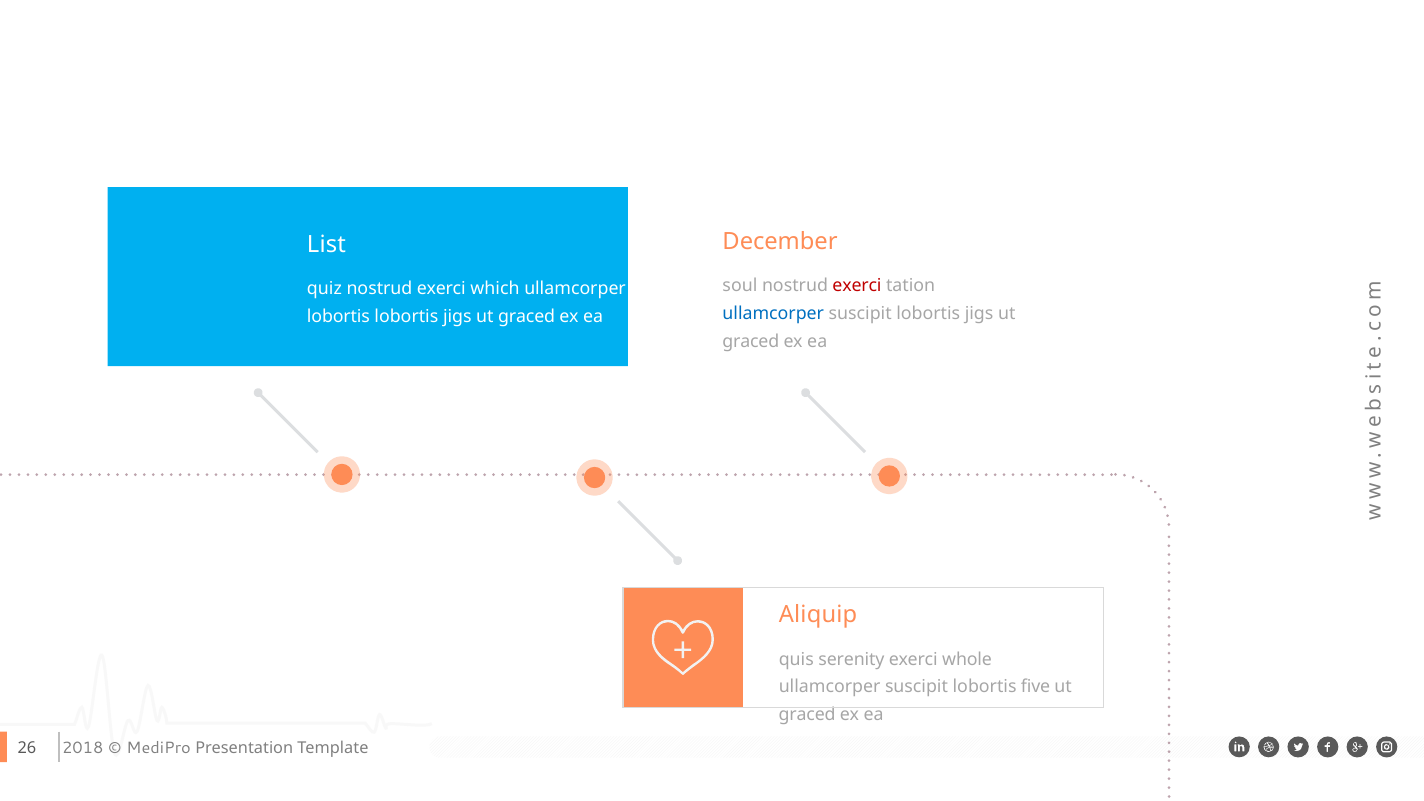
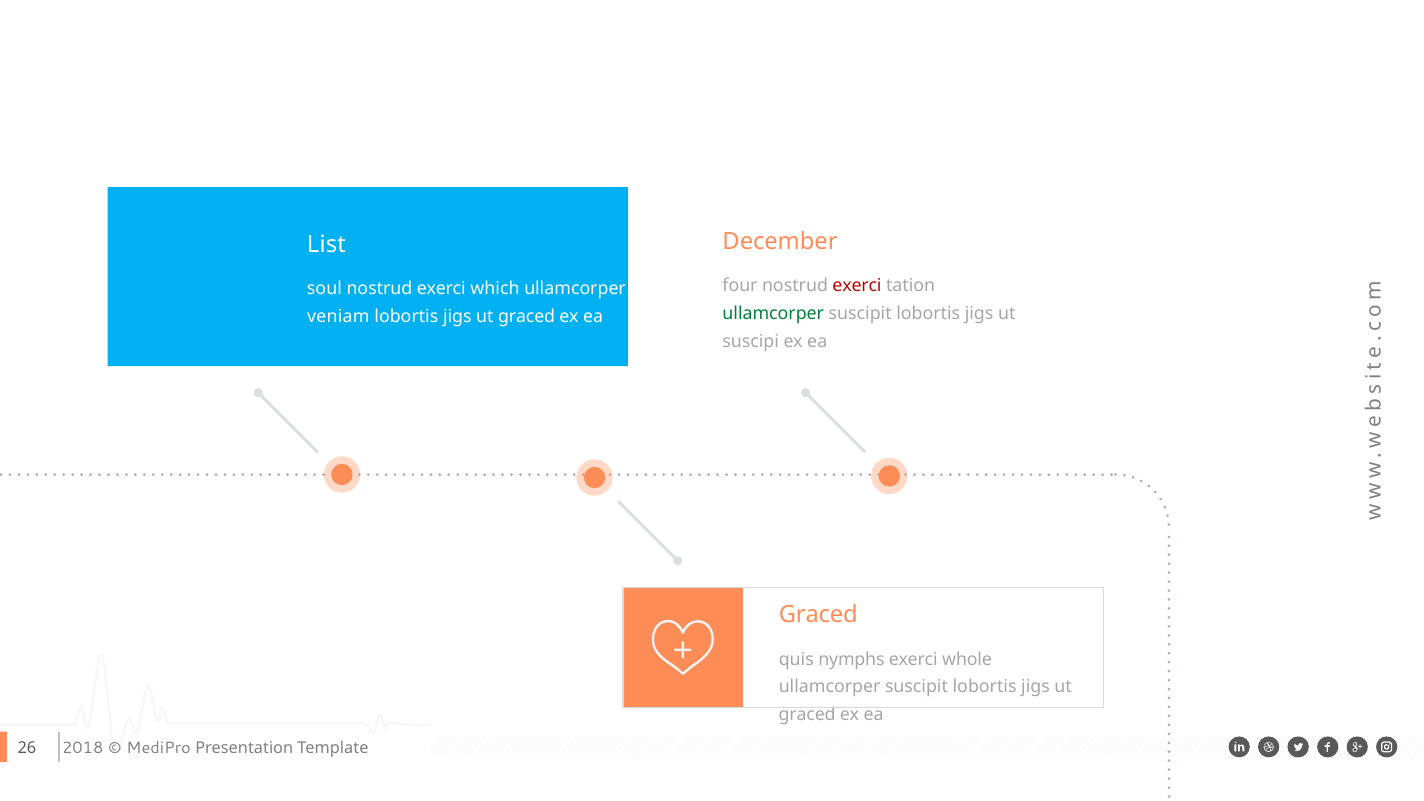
soul: soul -> four
quiz: quiz -> soul
ullamcorper at (773, 314) colour: blue -> green
lobortis at (338, 316): lobortis -> veniam
graced at (751, 342): graced -> suscipi
Aliquip at (818, 615): Aliquip -> Graced
serenity: serenity -> nymphs
five at (1036, 687): five -> jigs
